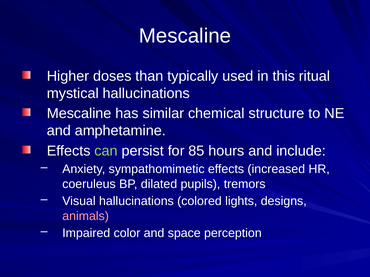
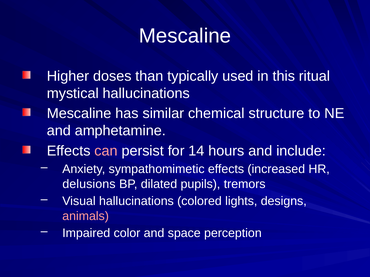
can colour: light green -> pink
85: 85 -> 14
coeruleus: coeruleus -> delusions
